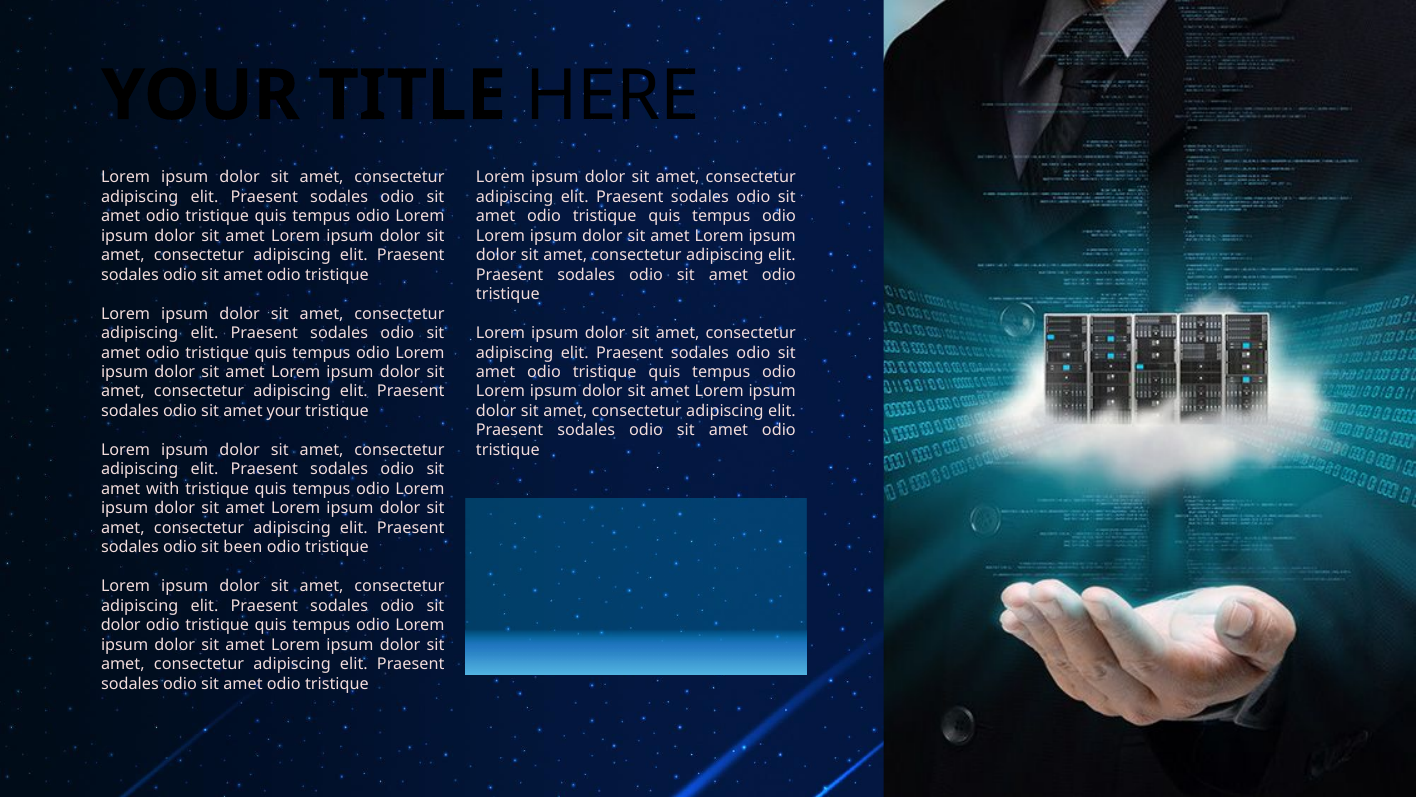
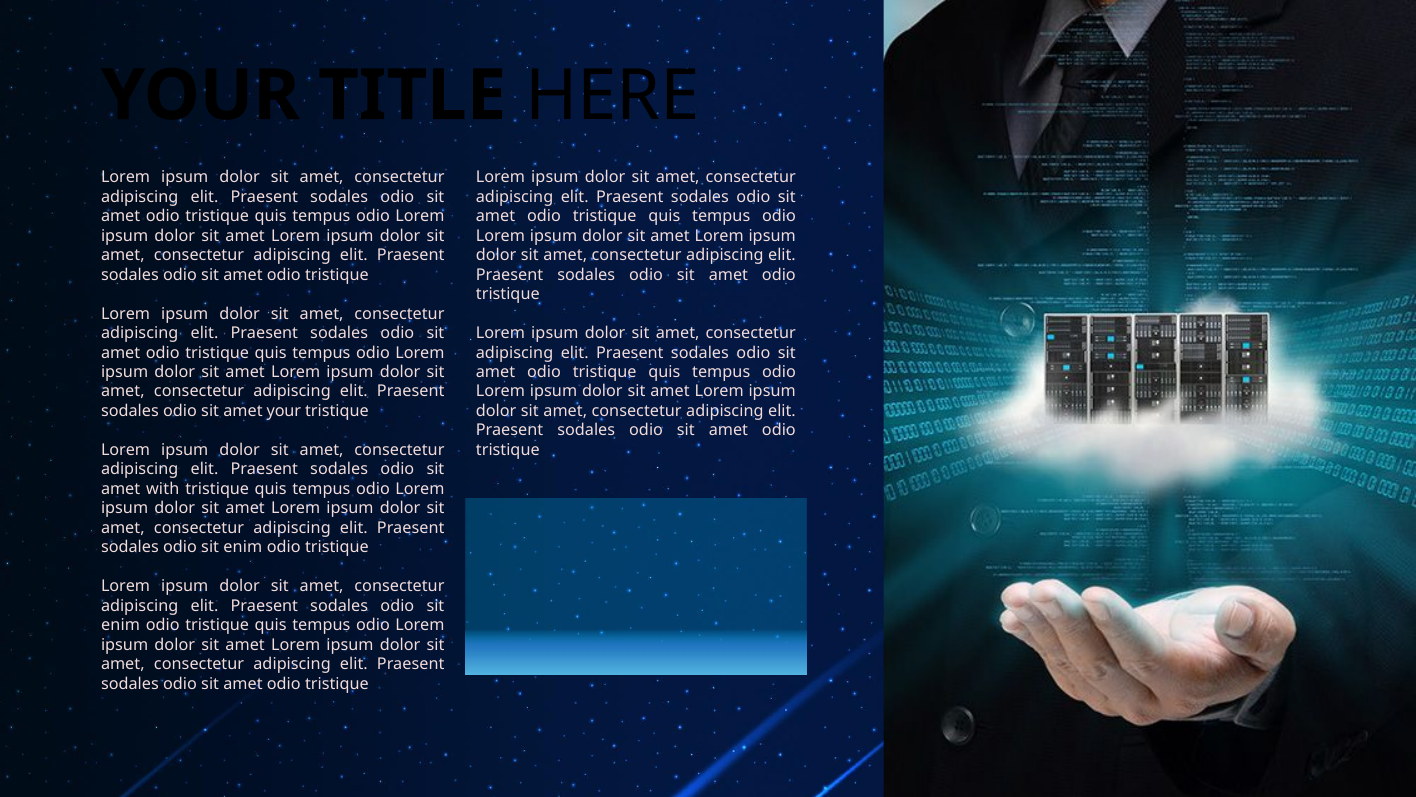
been at (243, 547): been -> enim
dolor at (121, 625): dolor -> enim
